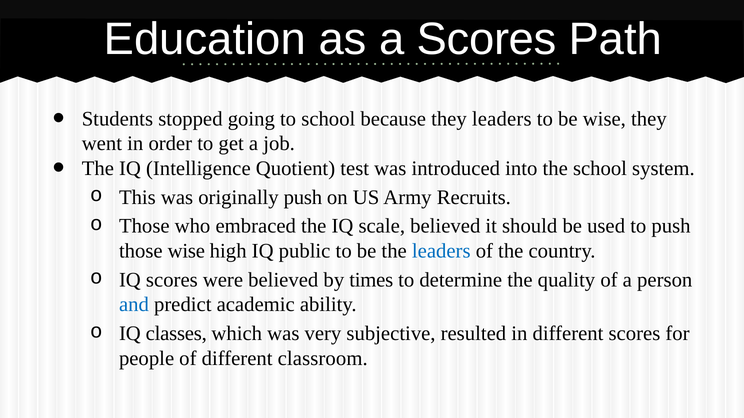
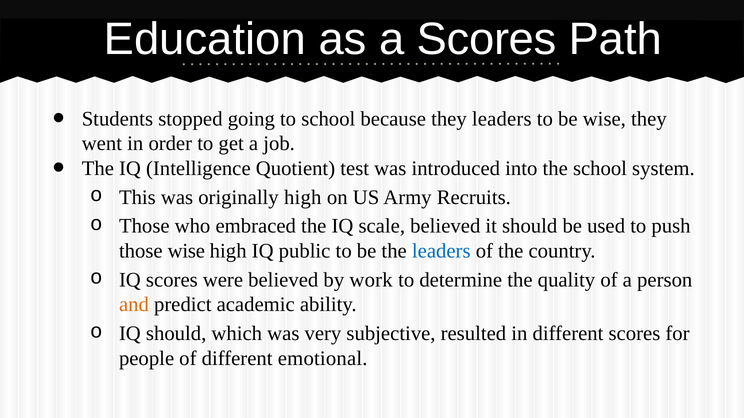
originally push: push -> high
times: times -> work
and colour: blue -> orange
IQ classes: classes -> should
classroom: classroom -> emotional
